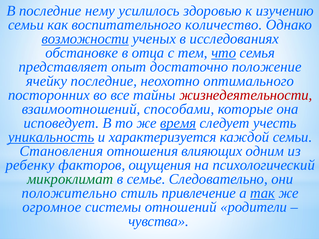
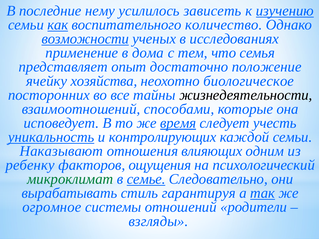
здоровью: здоровью -> зависеть
изучению underline: none -> present
как underline: none -> present
обстановке: обстановке -> применение
отца: отца -> дома
что underline: present -> none
ячейку последние: последние -> хозяйства
оптимального: оптимального -> биологическое
жизнедеятельности colour: red -> black
характеризуется: характеризуется -> контролирующих
Становления: Становления -> Наказывают
семье underline: none -> present
положительно: положительно -> вырабатывать
привлечение: привлечение -> гарантируя
чувства: чувства -> взгляды
